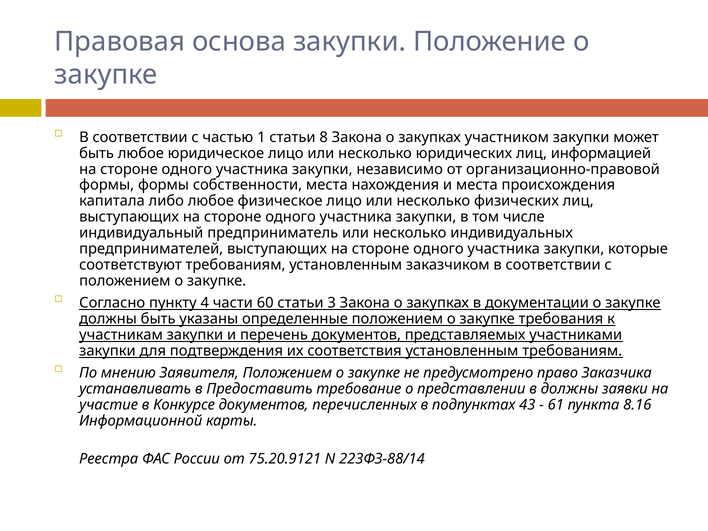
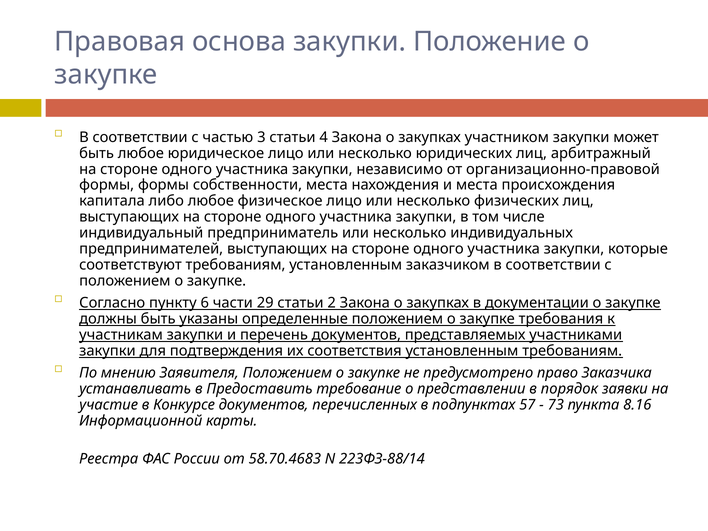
1: 1 -> 3
8: 8 -> 4
информацией: информацией -> арбитражный
4: 4 -> 6
60: 60 -> 29
3: 3 -> 2
в должны: должны -> порядок
43: 43 -> 57
61: 61 -> 73
75.20.9121: 75.20.9121 -> 58.70.4683
